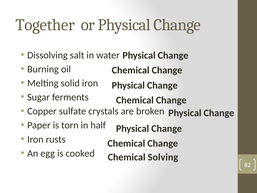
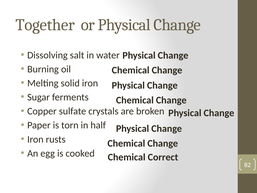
Solving: Solving -> Correct
